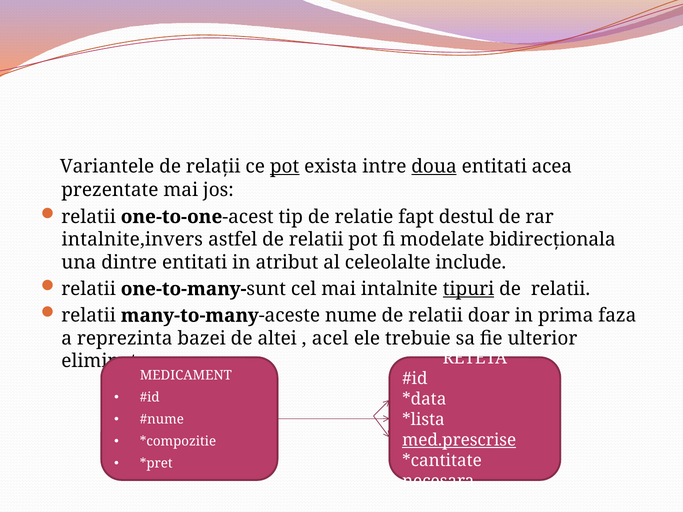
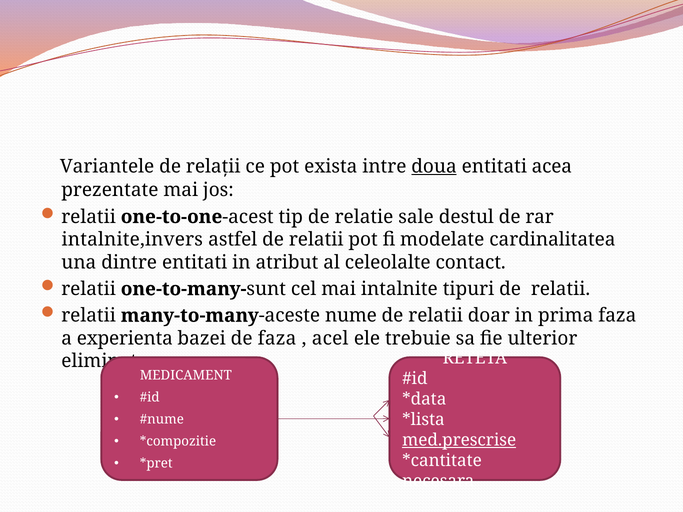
pot at (285, 166) underline: present -> none
fapt: fapt -> sale
bidirecționala: bidirecționala -> cardinalitatea
include: include -> contact
tipuri underline: present -> none
reprezinta: reprezinta -> experienta
de altei: altei -> faza
